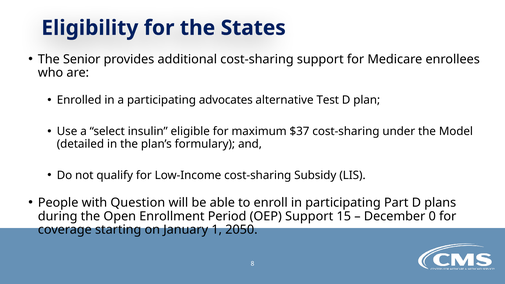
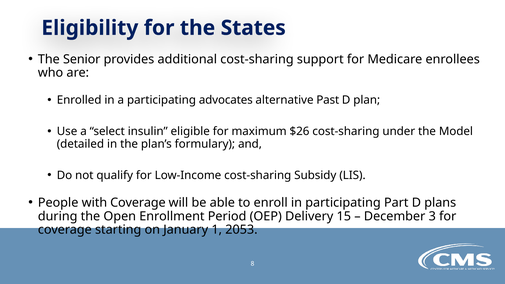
Test: Test -> Past
$37: $37 -> $26
with Question: Question -> Coverage
OEP Support: Support -> Delivery
0: 0 -> 3
2050: 2050 -> 2053
